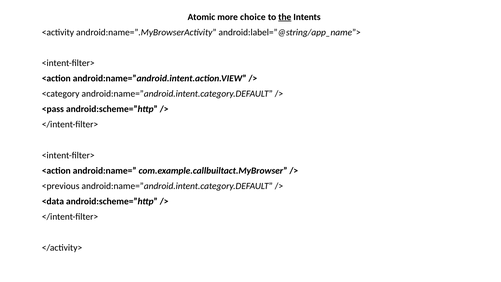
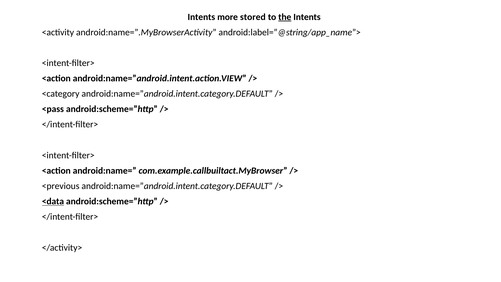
Atomic at (201, 17): Atomic -> Intents
choice: choice -> stored
<data underline: none -> present
